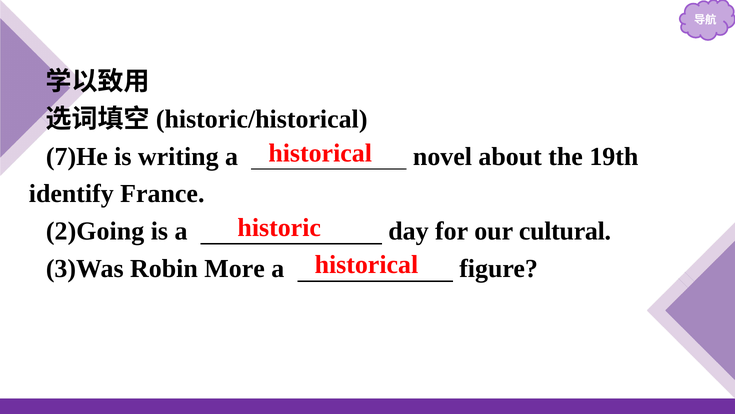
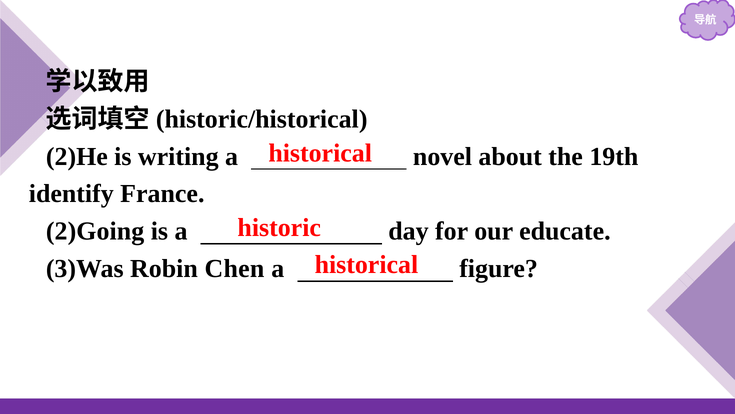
7)He: 7)He -> 2)He
cultural: cultural -> educate
More: More -> Chen
